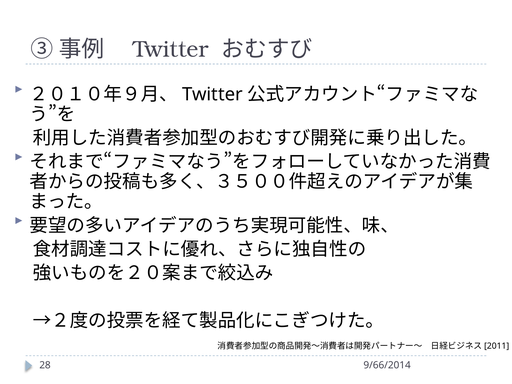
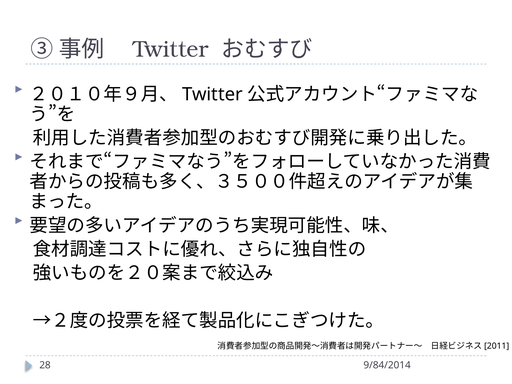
9/66/2014: 9/66/2014 -> 9/84/2014
